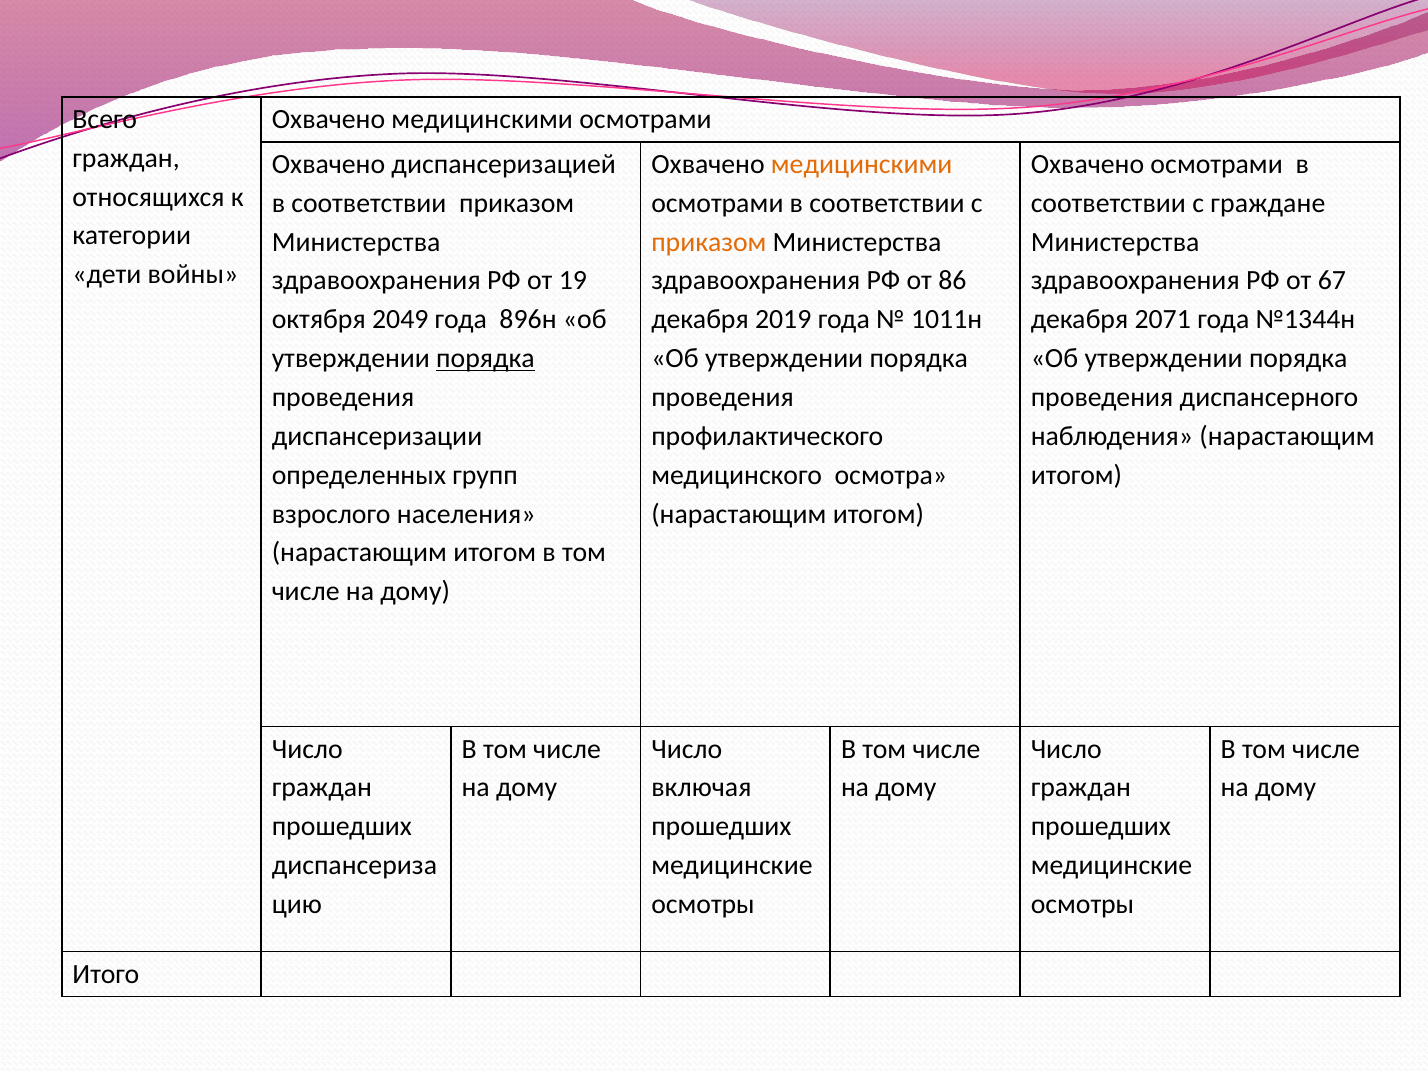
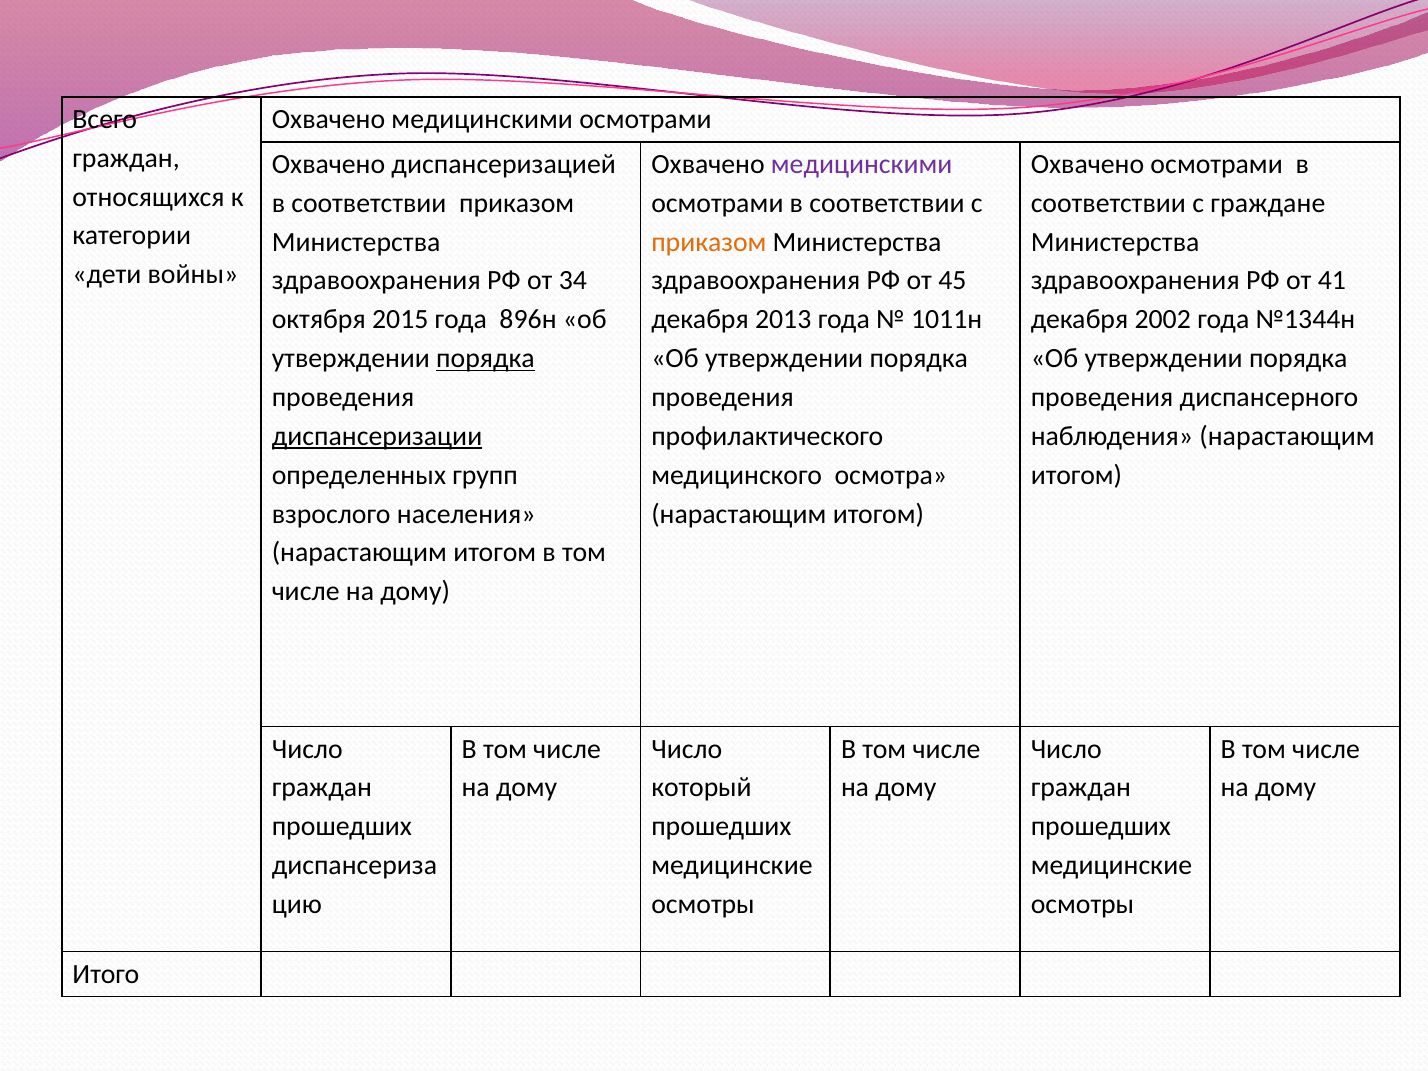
медицинскими at (862, 164) colour: orange -> purple
19: 19 -> 34
86: 86 -> 45
67: 67 -> 41
2049: 2049 -> 2015
2019: 2019 -> 2013
2071: 2071 -> 2002
диспансеризации underline: none -> present
включая: включая -> который
